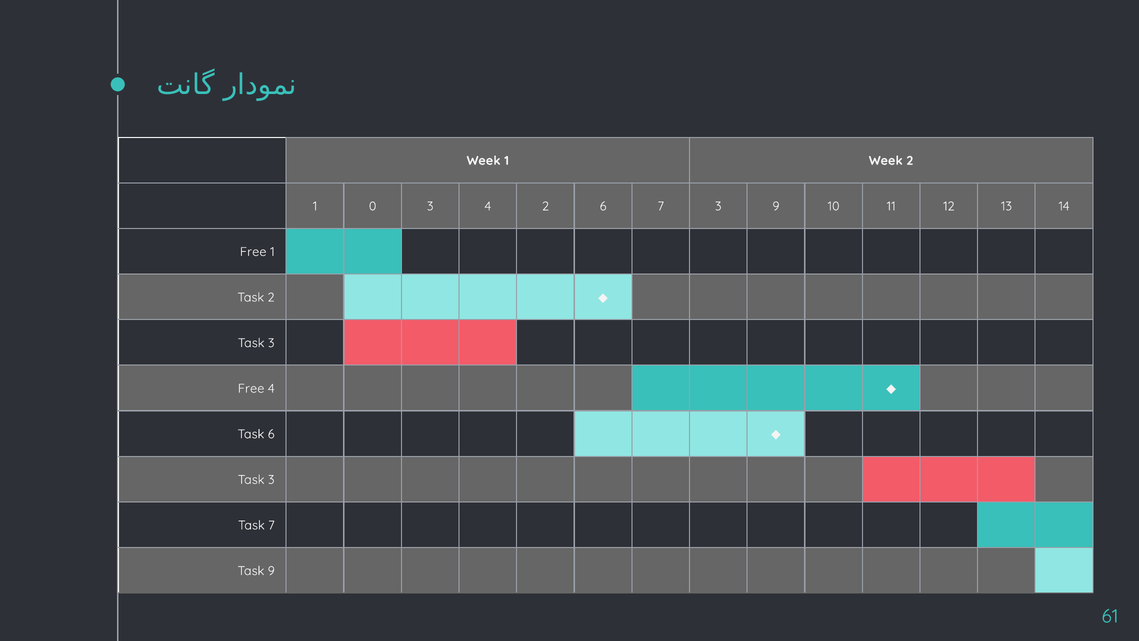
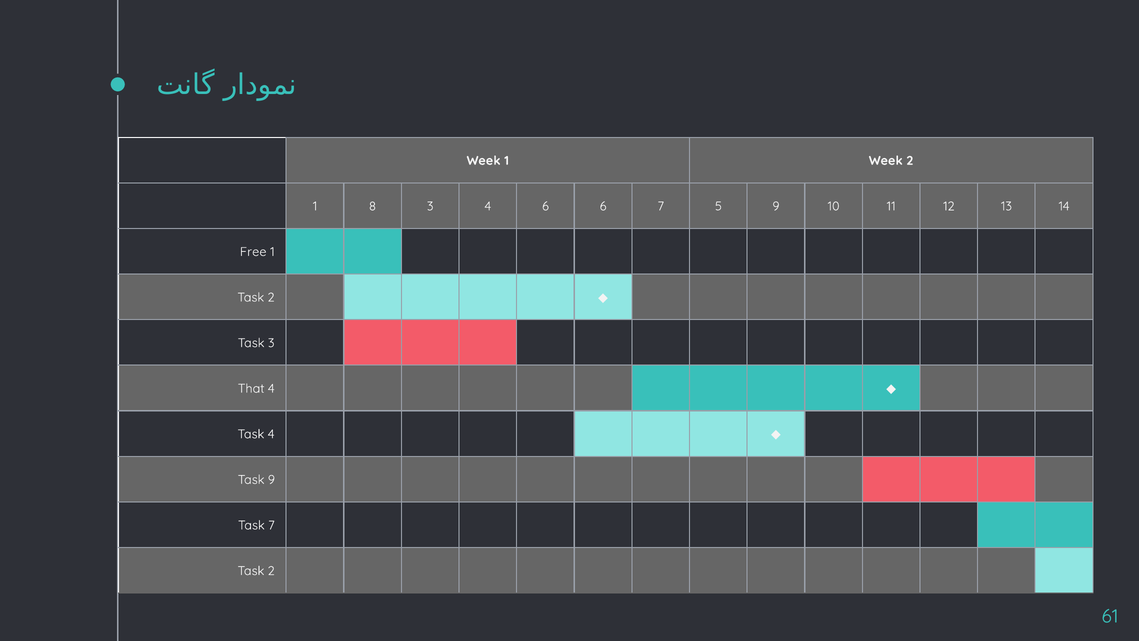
0: 0 -> 8
4 2: 2 -> 6
7 3: 3 -> 5
Free at (251, 388): Free -> That
Task 6: 6 -> 4
3 at (271, 479): 3 -> 9
9 at (271, 571): 9 -> 2
